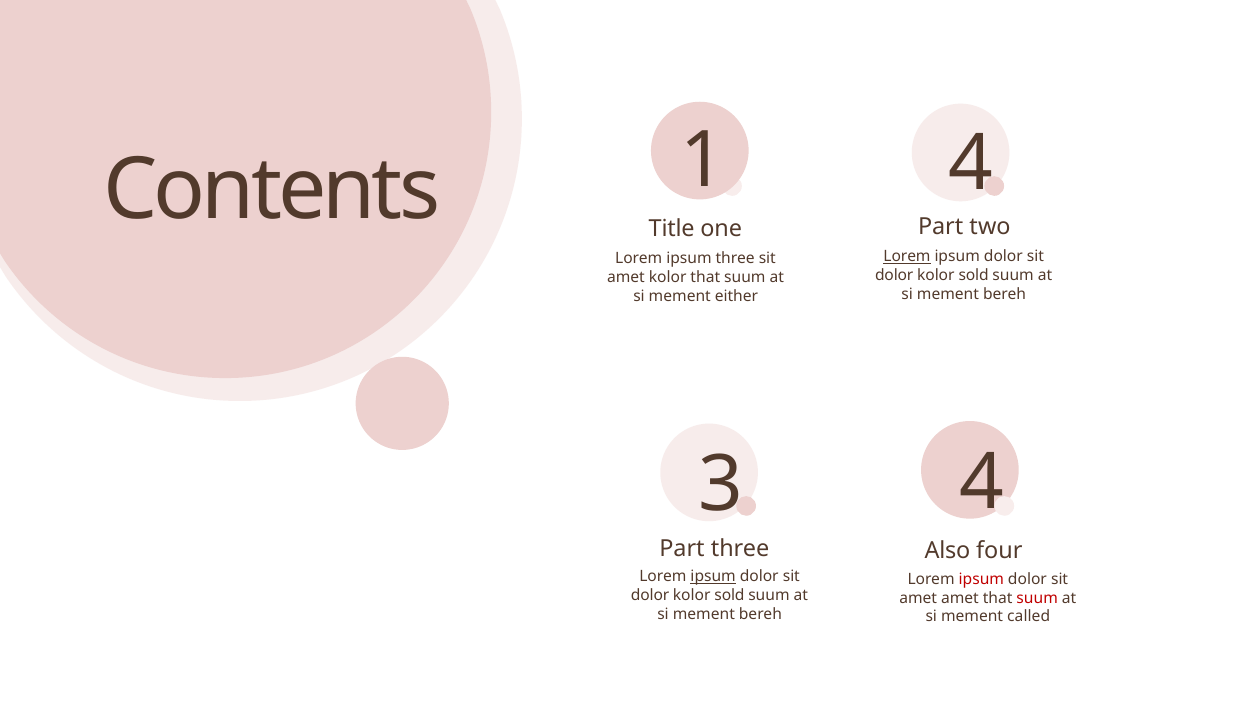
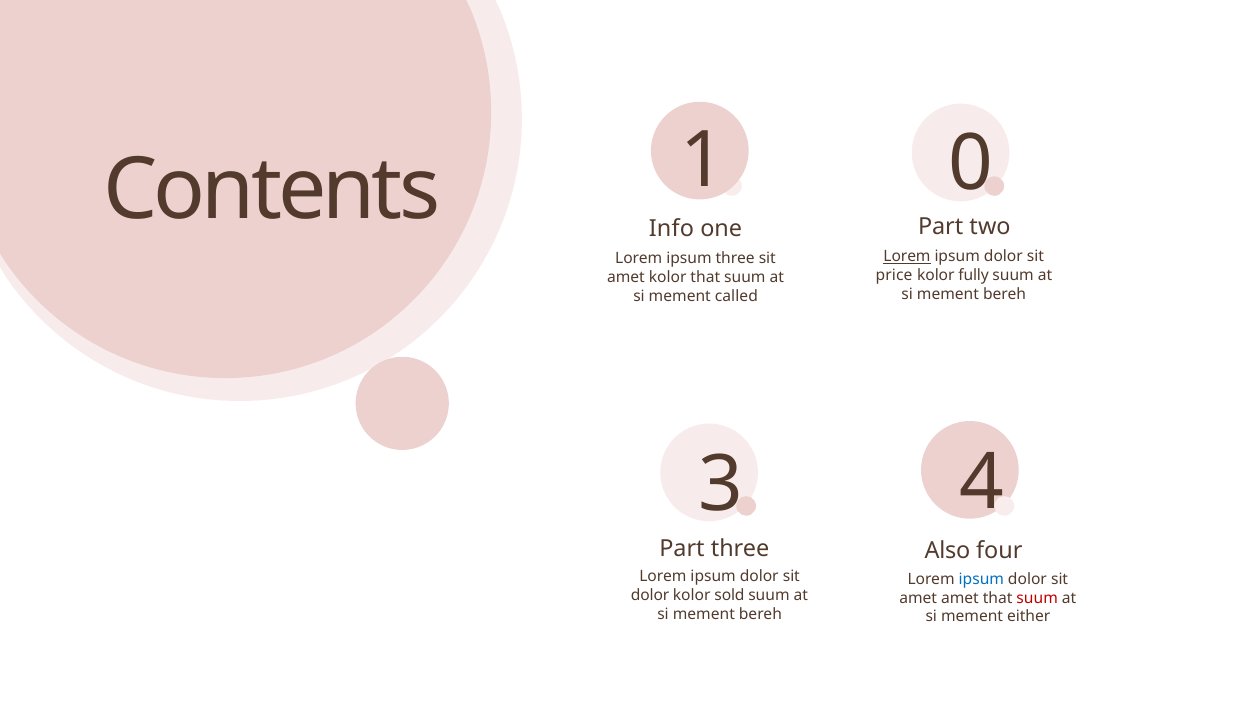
1 4: 4 -> 0
Title: Title -> Info
dolor at (894, 275): dolor -> price
sold at (974, 275): sold -> fully
either: either -> called
ipsum at (713, 577) underline: present -> none
ipsum at (981, 579) colour: red -> blue
called: called -> either
